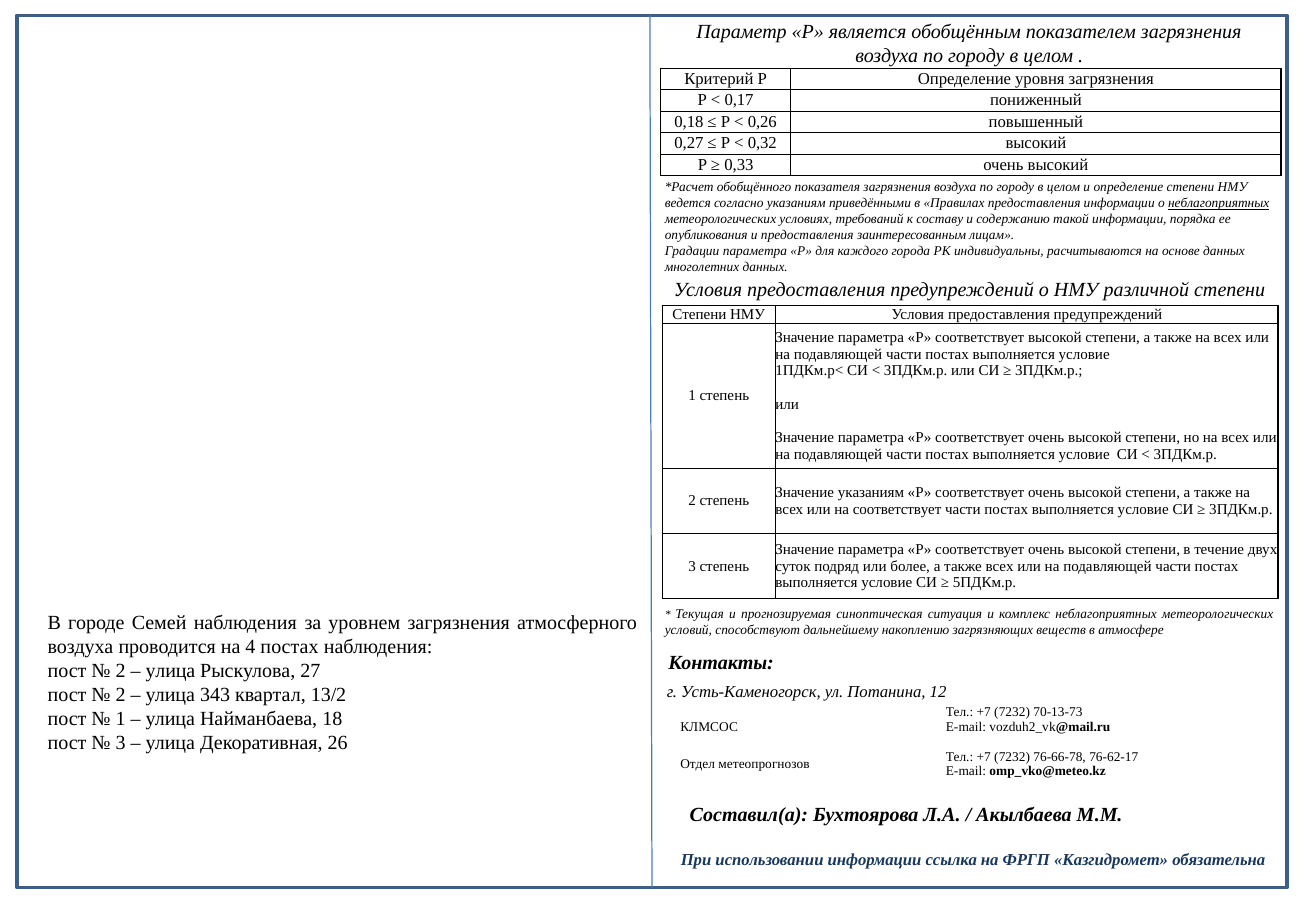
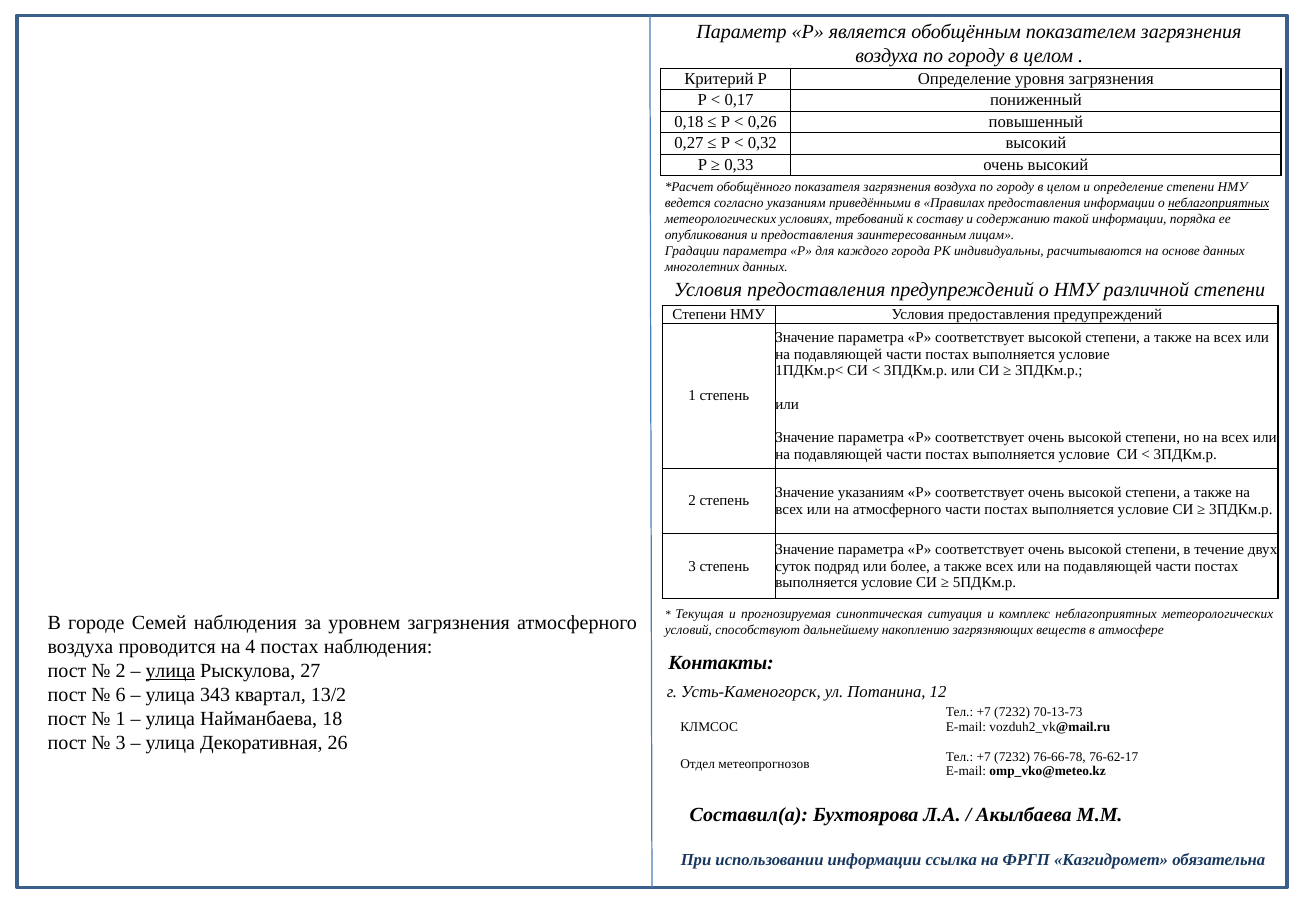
на соответствует: соответствует -> атмосферного
улица at (170, 671) underline: none -> present
2 at (121, 695): 2 -> 6
